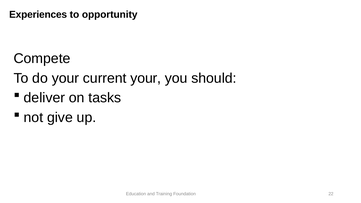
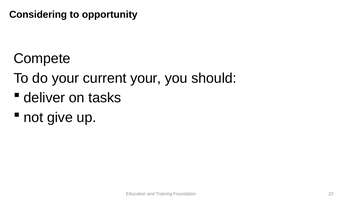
Experiences: Experiences -> Considering
